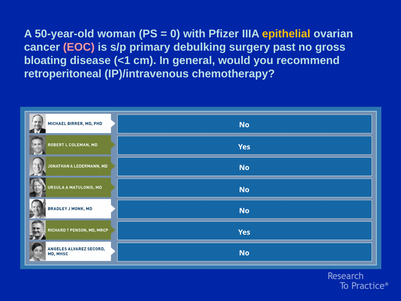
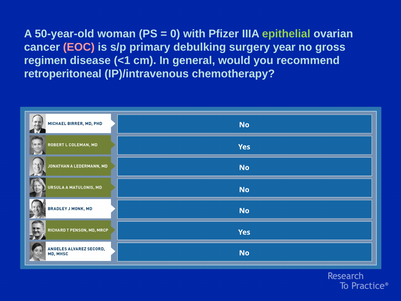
epithelial colour: yellow -> light green
past: past -> year
bloating: bloating -> regimen
